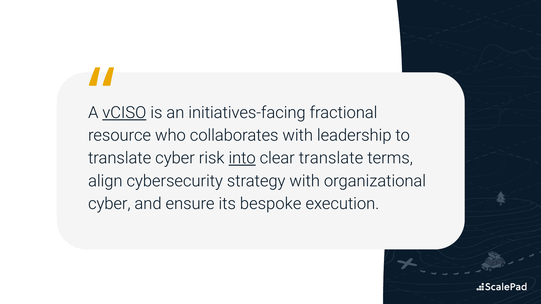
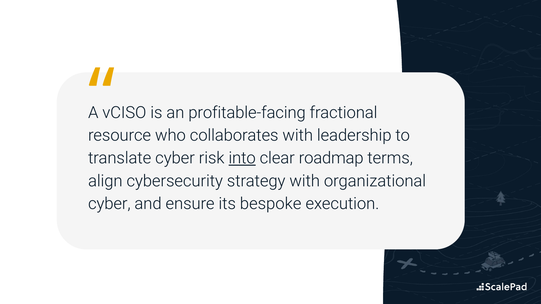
vCISO underline: present -> none
initiatives-facing: initiatives-facing -> profitable-facing
translate at (331, 158): translate -> roadmap
